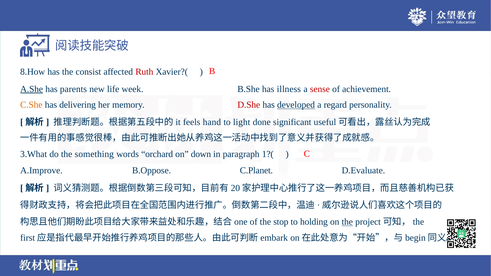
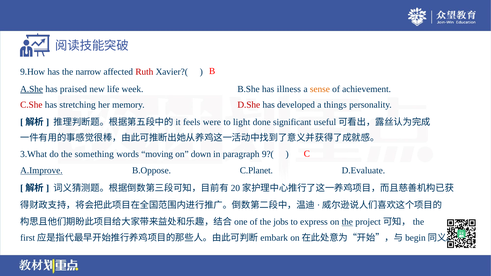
8.How: 8.How -> 9.How
consist: consist -> narrow
parents: parents -> praised
sense colour: red -> orange
C.She colour: orange -> red
delivering: delivering -> stretching
developed underline: present -> none
regard: regard -> things
hand: hand -> were
orchard: orchard -> moving
1?(: 1?( -> 9?(
A.Improve underline: none -> present
stop: stop -> jobs
holding: holding -> express
